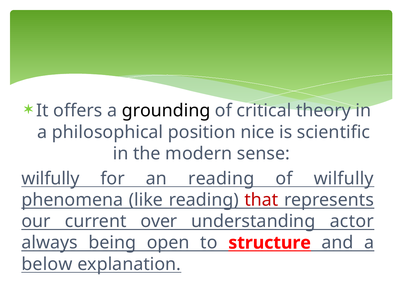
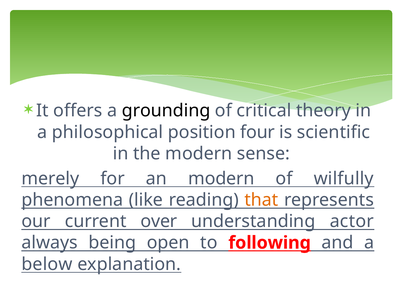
nice: nice -> four
wilfully at (50, 179): wilfully -> merely
an reading: reading -> modern
that colour: red -> orange
structure: structure -> following
